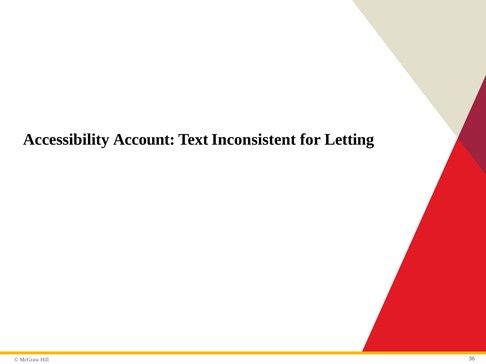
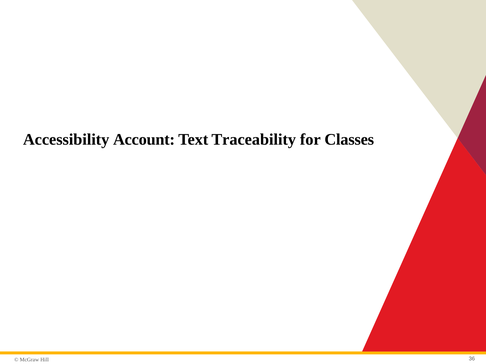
Inconsistent: Inconsistent -> Traceability
Letting: Letting -> Classes
